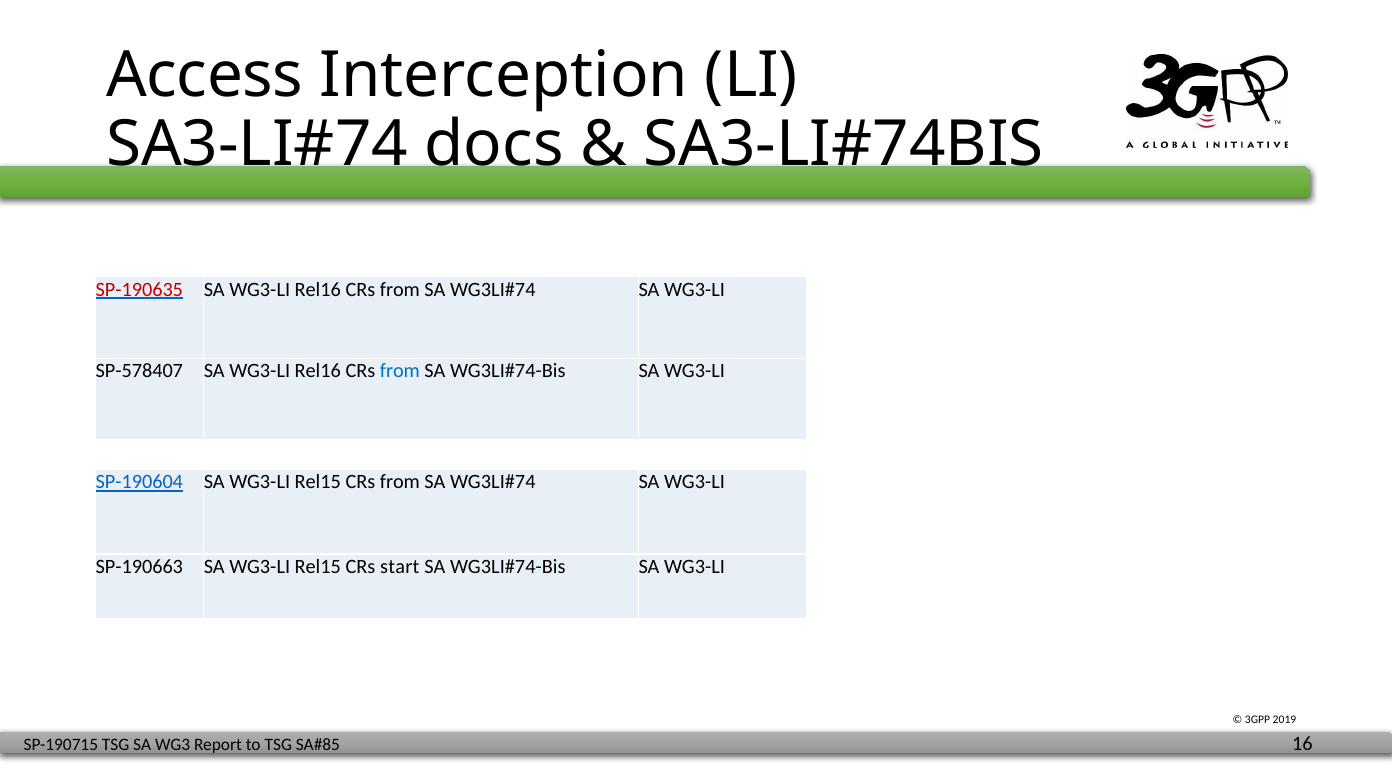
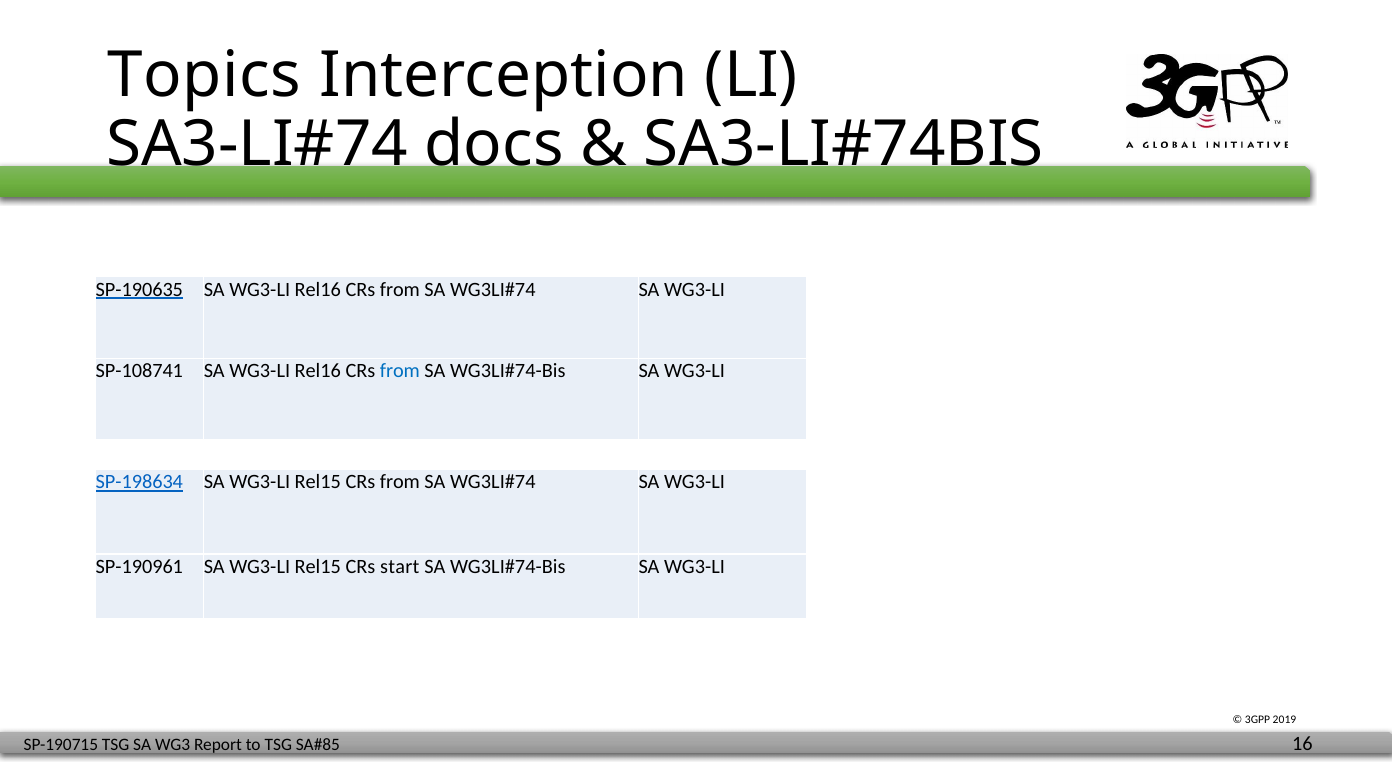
Access: Access -> Topics
SP-190635 colour: red -> black
SP-578407: SP-578407 -> SP-108741
SP-190604: SP-190604 -> SP-198634
SP-190663: SP-190663 -> SP-190961
